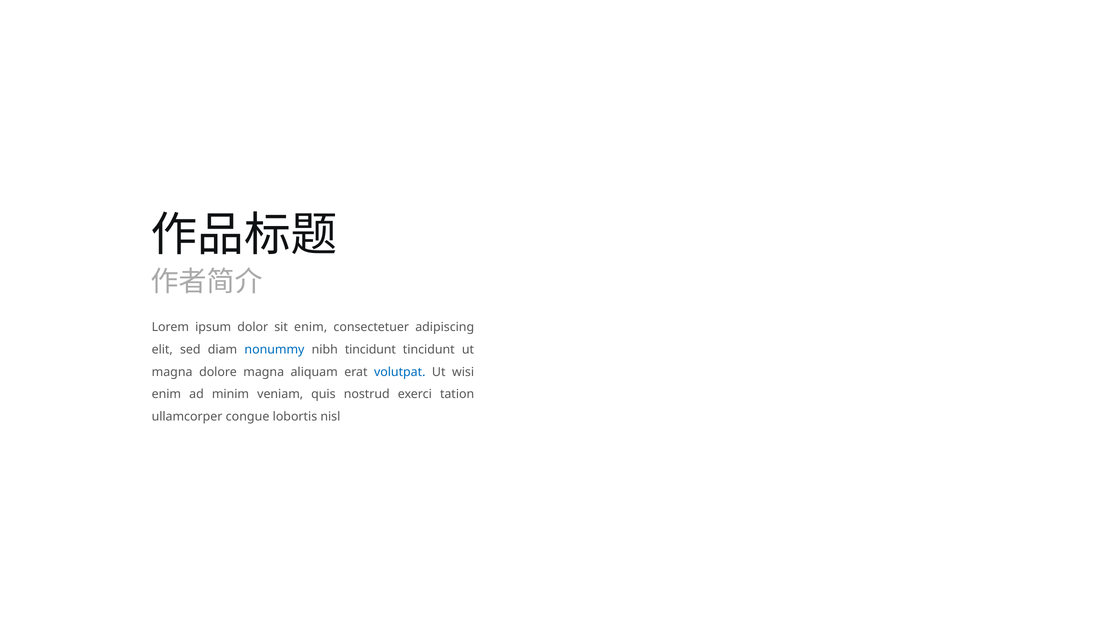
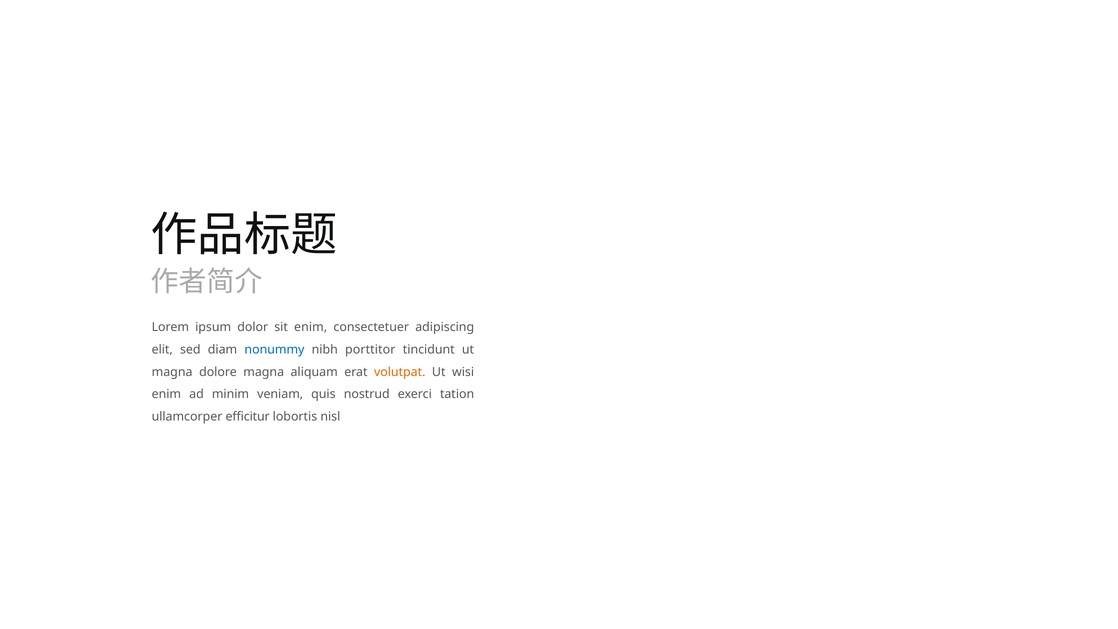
nibh tincidunt: tincidunt -> porttitor
volutpat colour: blue -> orange
congue: congue -> efficitur
